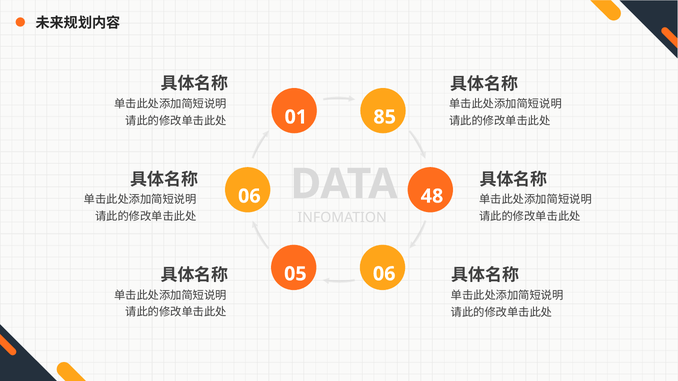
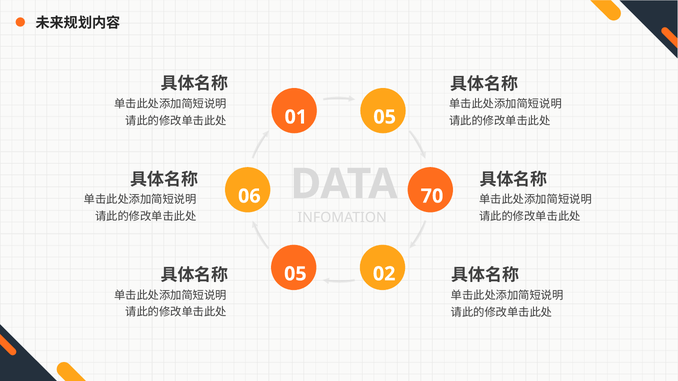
01 85: 85 -> 05
48: 48 -> 70
05 06: 06 -> 02
